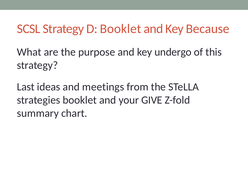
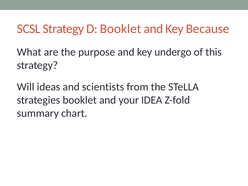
Last: Last -> Will
meetings: meetings -> scientists
GIVE: GIVE -> IDEA
